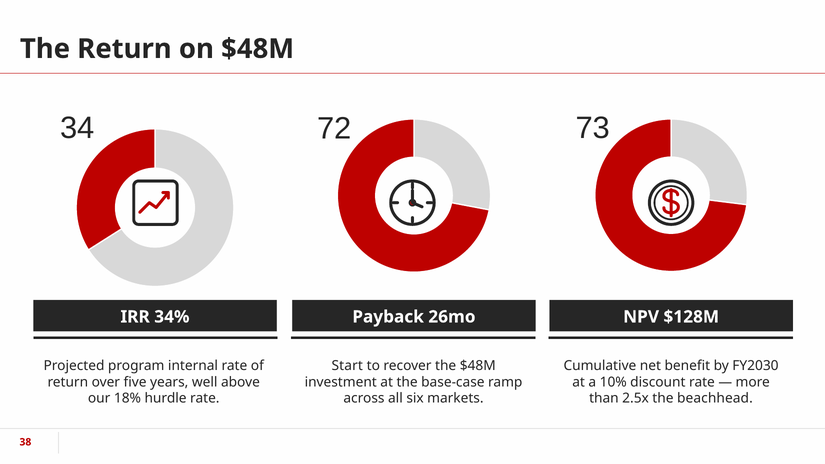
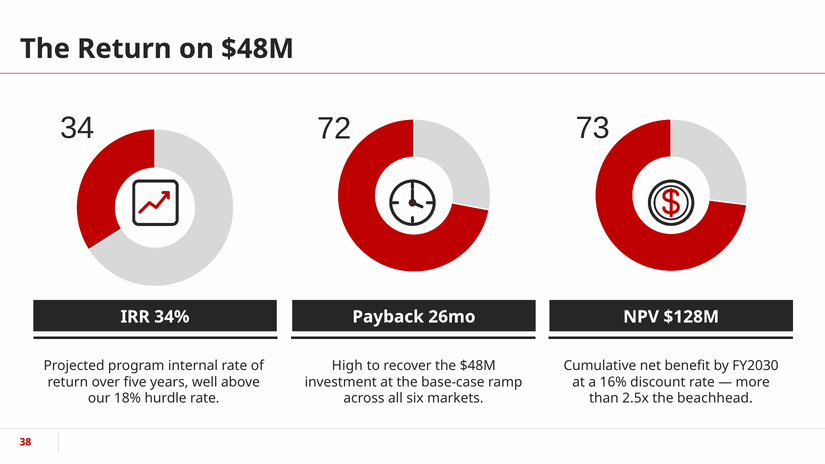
Start: Start -> High
10%: 10% -> 16%
